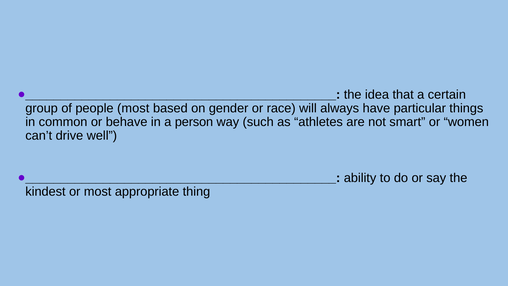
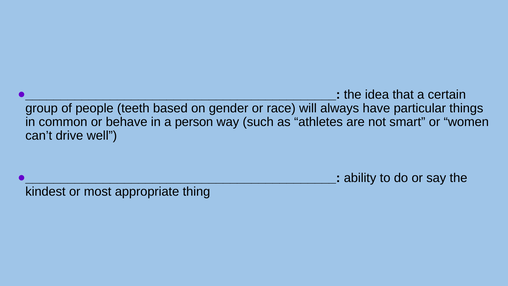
people most: most -> teeth
